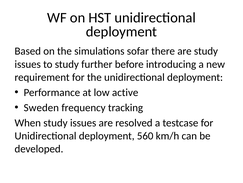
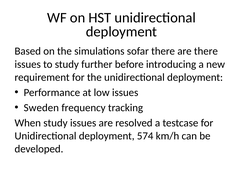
are study: study -> there
low active: active -> issues
560: 560 -> 574
